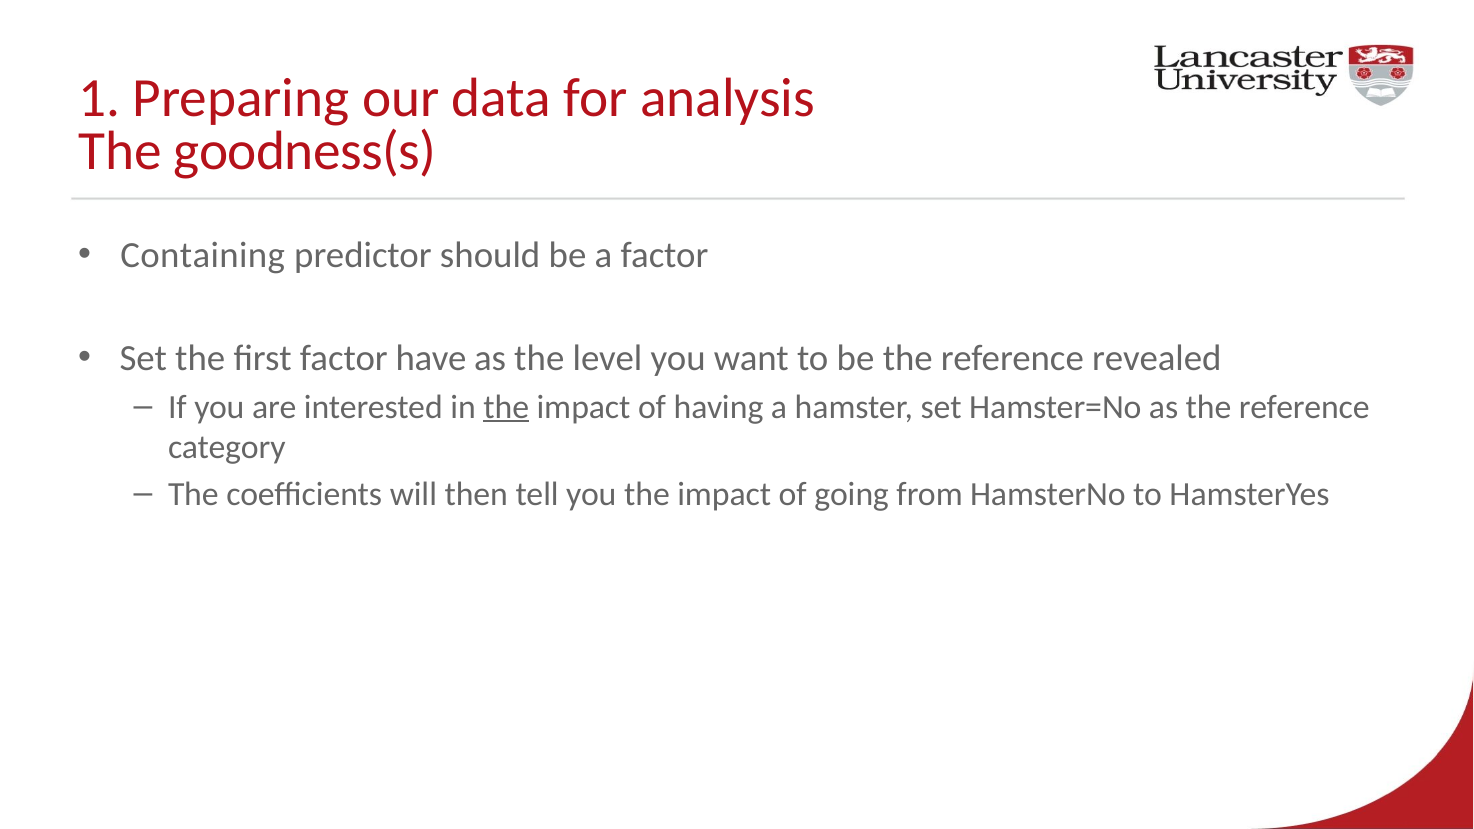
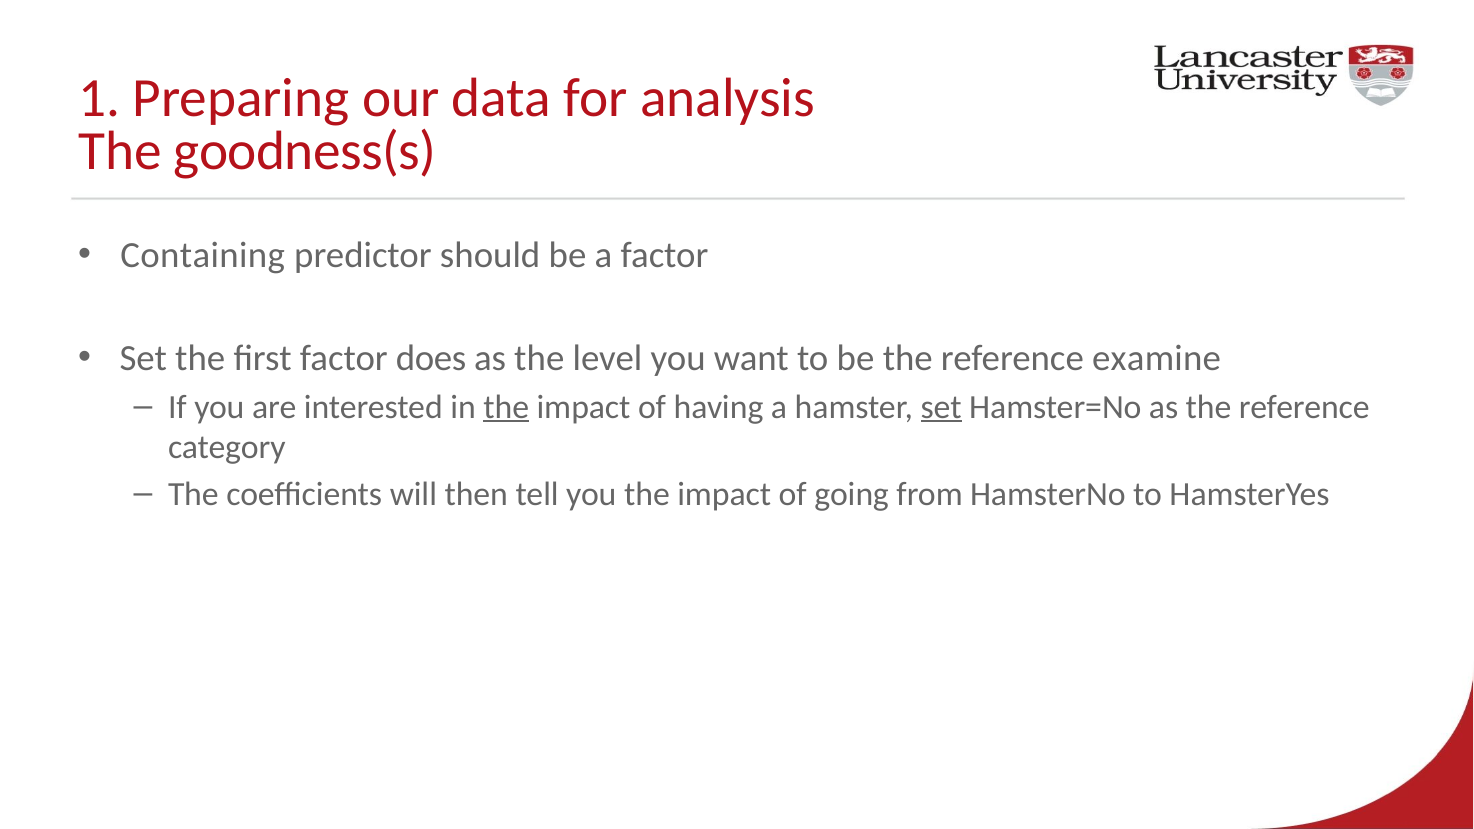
have: have -> does
revealed: revealed -> examine
set at (941, 407) underline: none -> present
